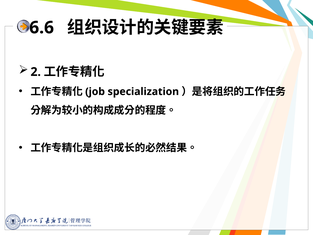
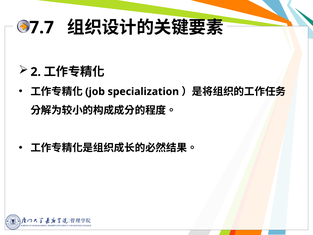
6.6: 6.6 -> 7.7
